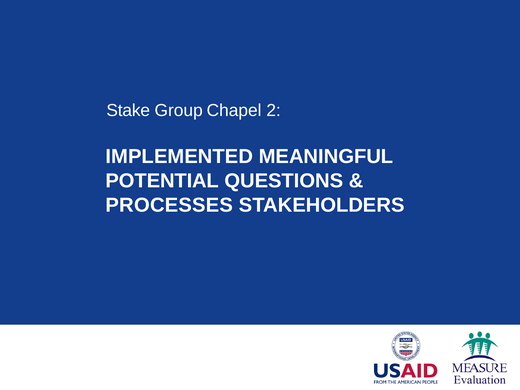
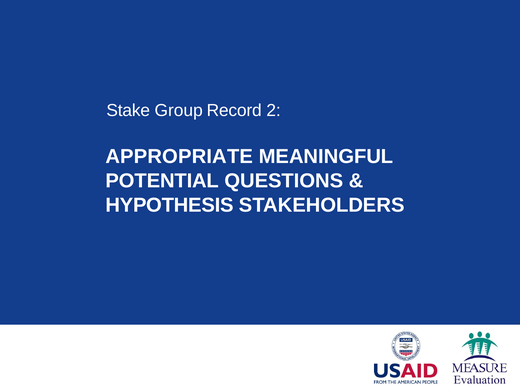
Chapel: Chapel -> Record
IMPLEMENTED: IMPLEMENTED -> APPROPRIATE
PROCESSES: PROCESSES -> HYPOTHESIS
